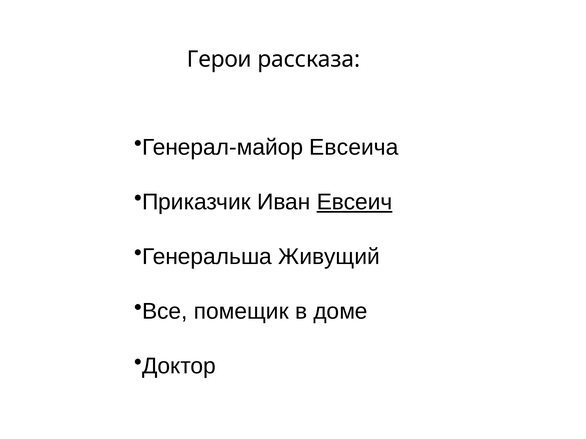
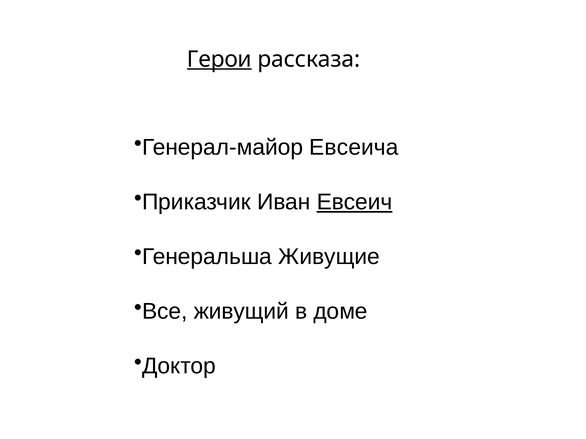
Герои underline: none -> present
Живущий: Живущий -> Живущие
помещик: помещик -> живущий
